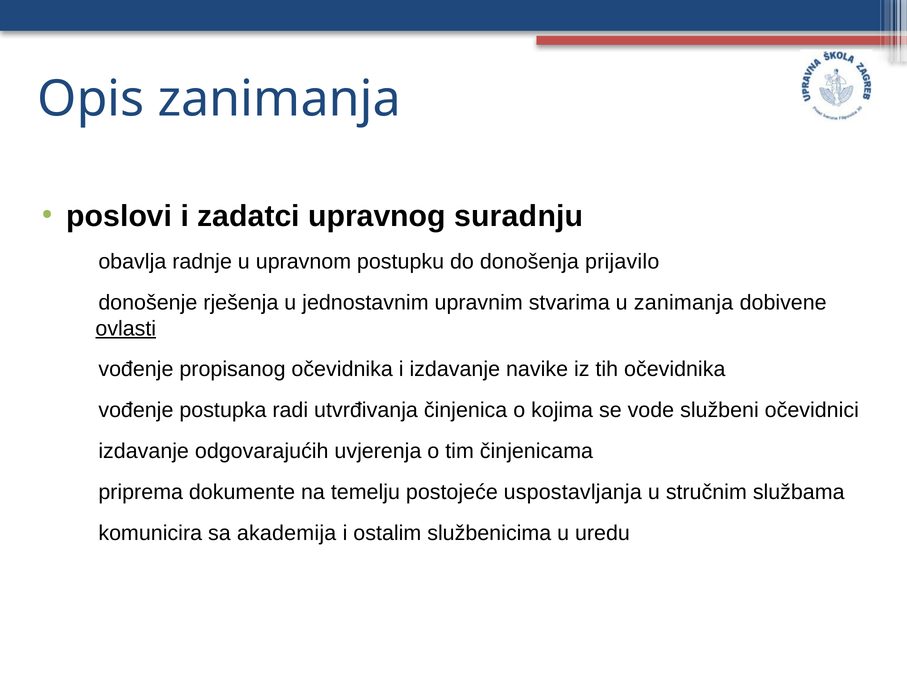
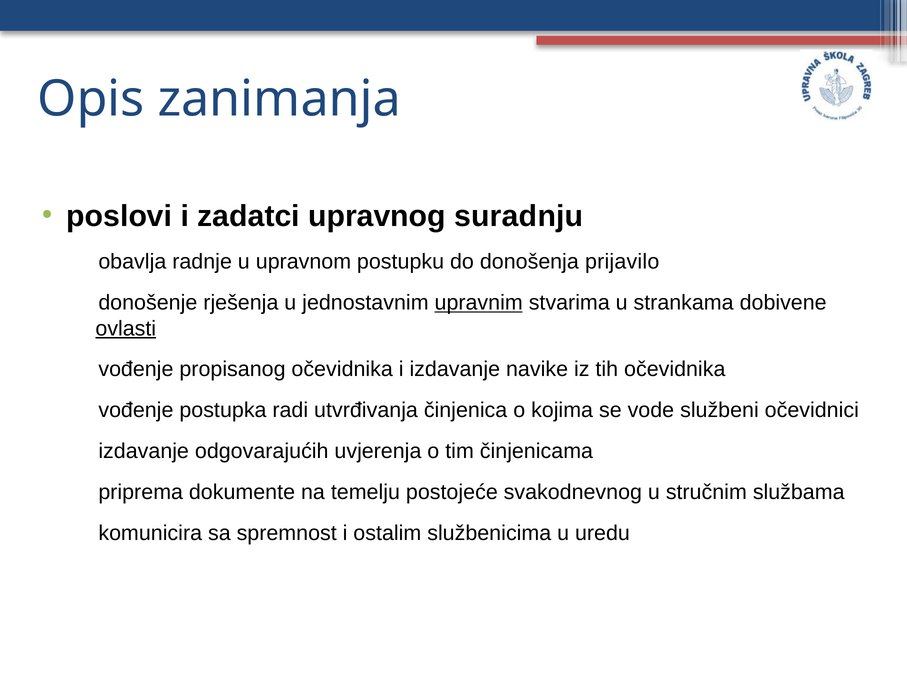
upravnim underline: none -> present
u zanimanja: zanimanja -> strankama
uspostavljanja: uspostavljanja -> svakodnevnog
akademija: akademija -> spremnost
